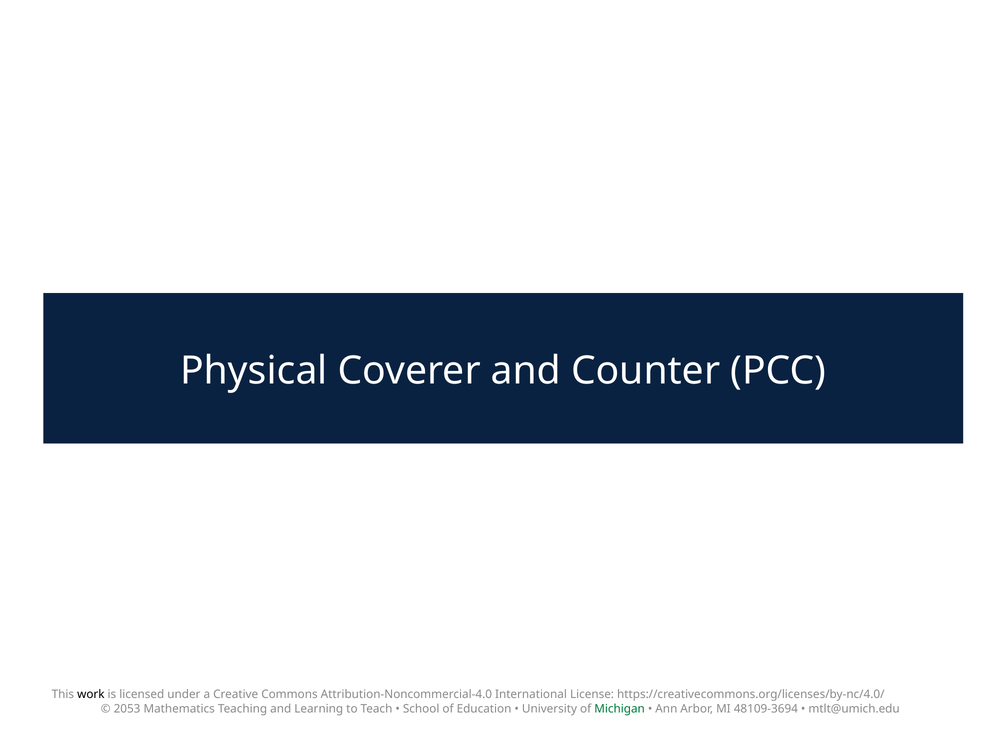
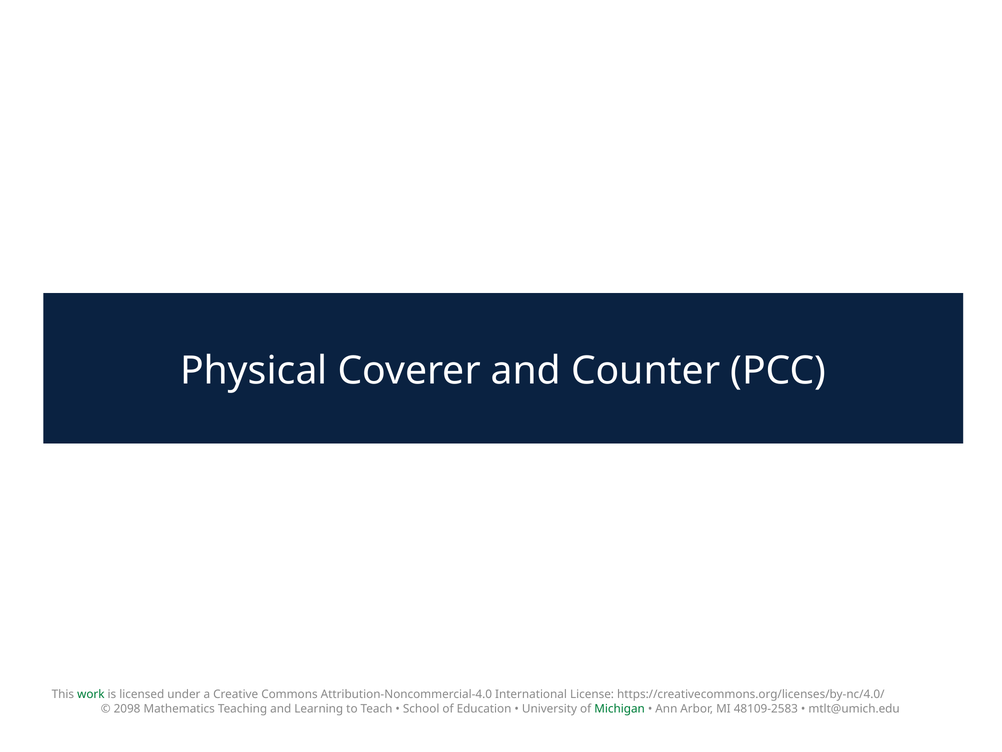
work colour: black -> green
2053: 2053 -> 2098
48109-3694: 48109-3694 -> 48109-2583
